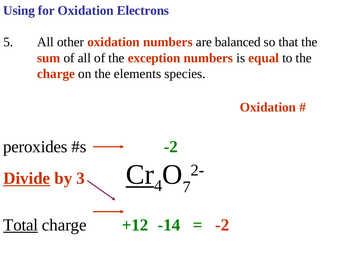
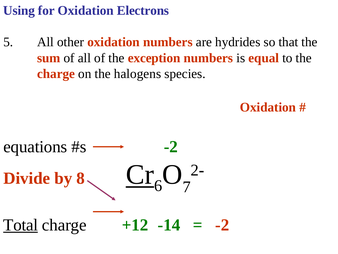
balanced: balanced -> hydrides
elements: elements -> halogens
peroxides: peroxides -> equations
Divide underline: present -> none
3: 3 -> 8
4: 4 -> 6
